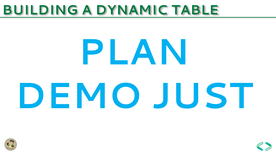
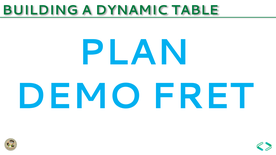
JUST: JUST -> FRET
